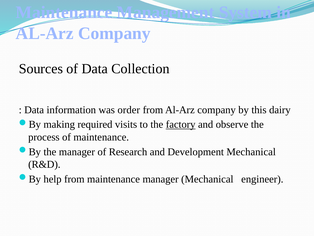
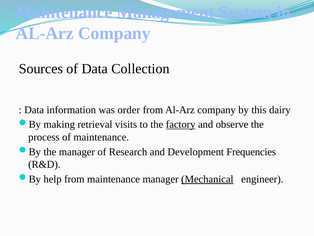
required: required -> retrieval
Development Mechanical: Mechanical -> Frequencies
Mechanical at (207, 179) underline: none -> present
